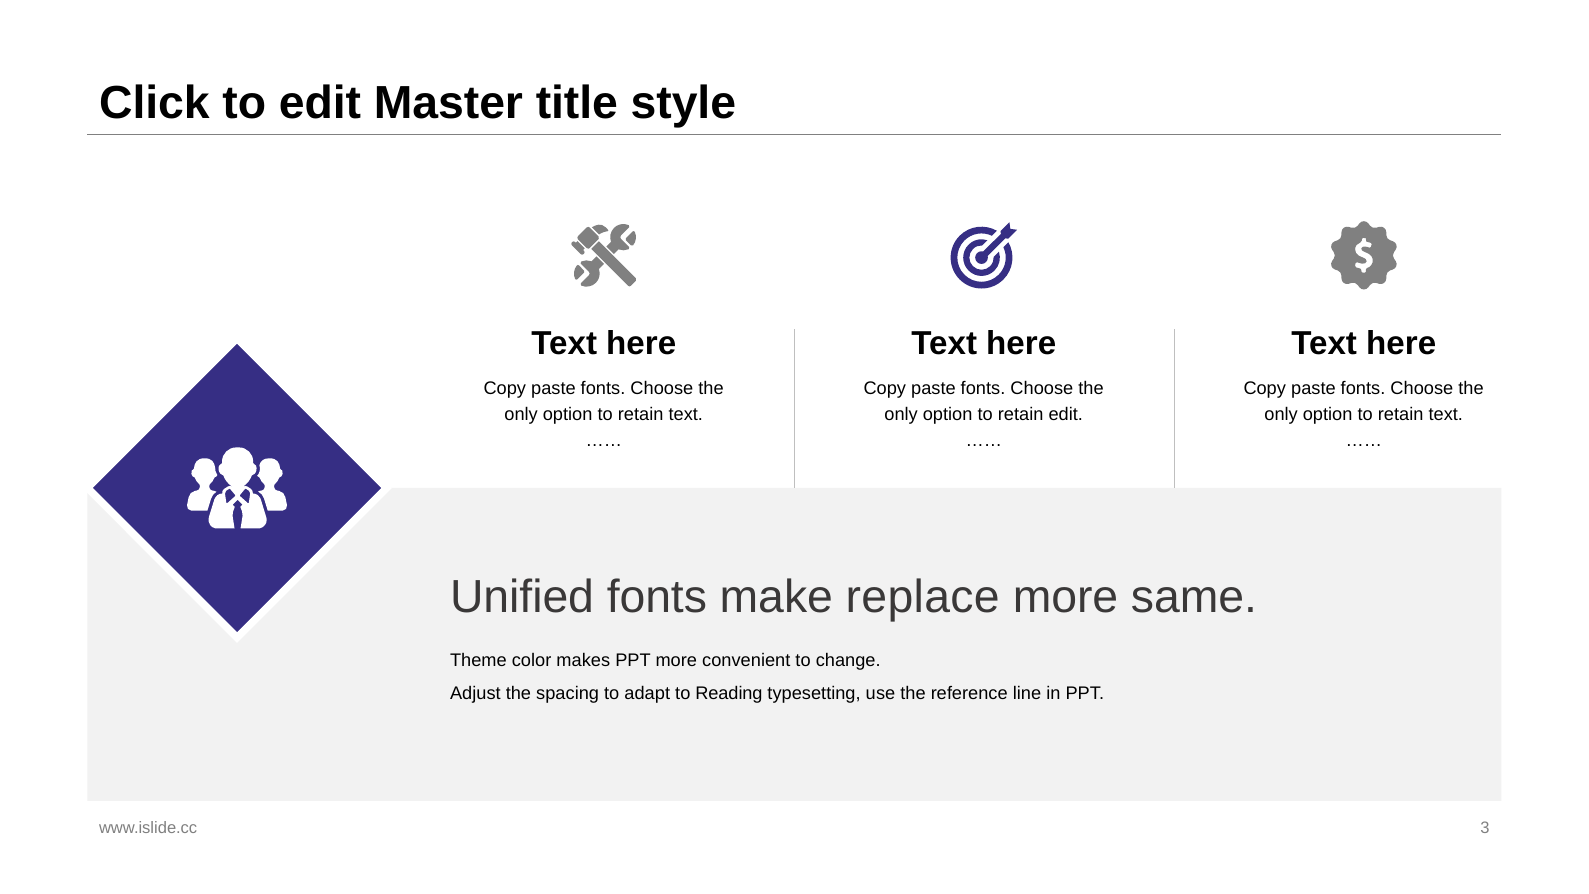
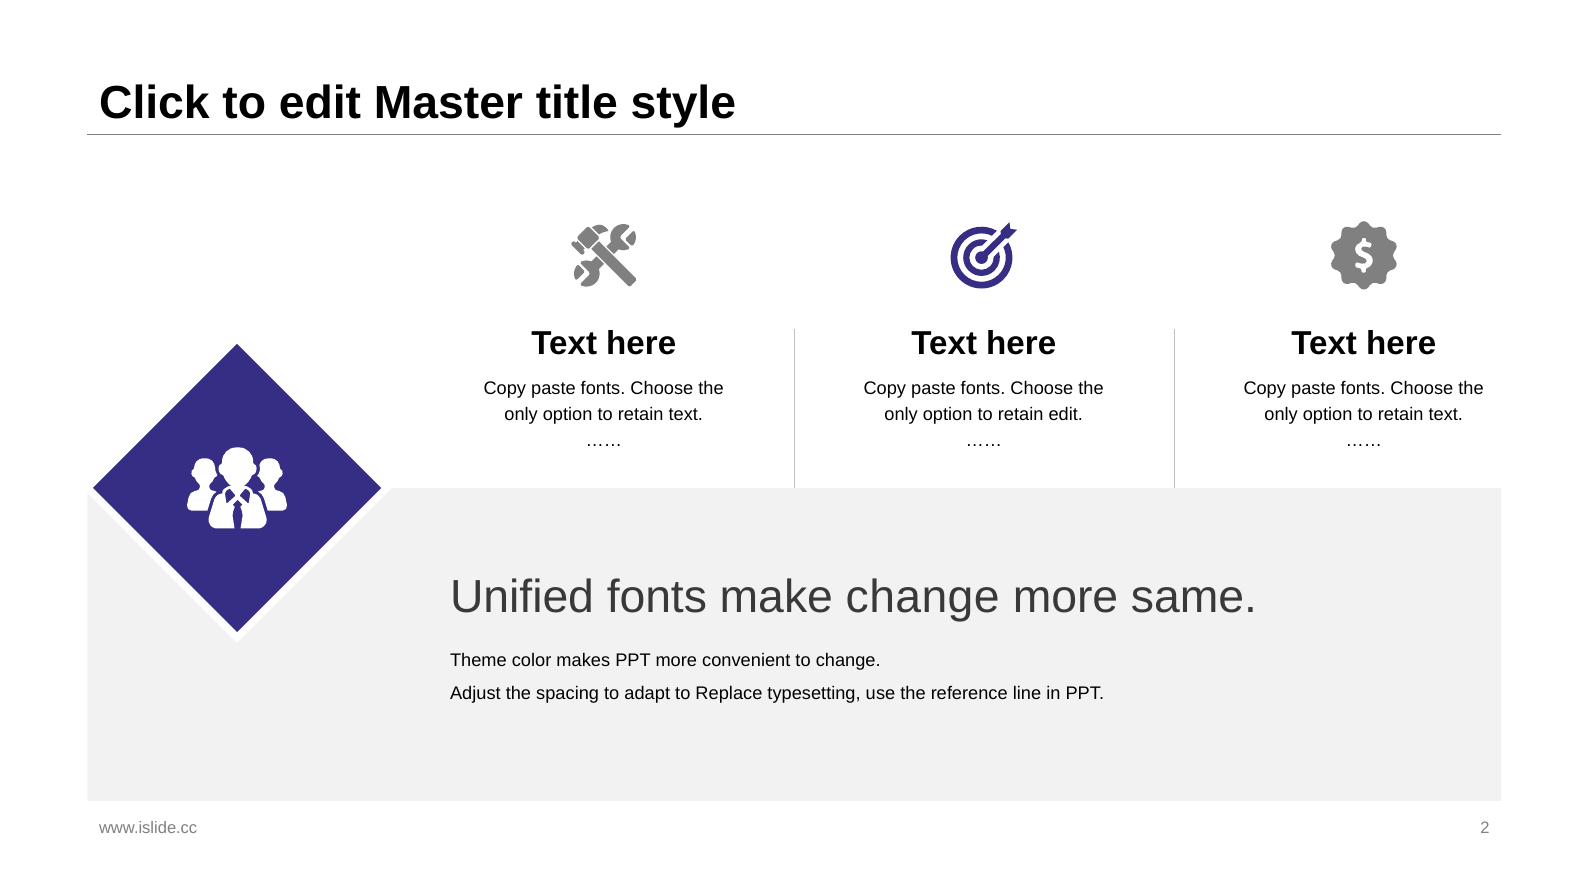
make replace: replace -> change
Reading: Reading -> Replace
3: 3 -> 2
